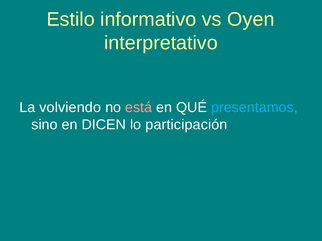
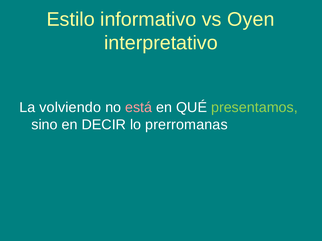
presentamos colour: light blue -> light green
DICEN: DICEN -> DECIR
participación: participación -> prerromanas
